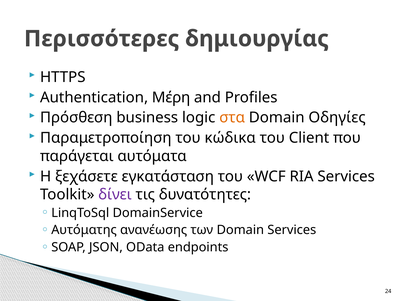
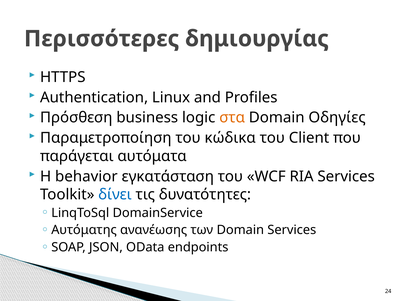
Μέρη: Μέρη -> Linux
ξεχάσετε: ξεχάσετε -> behavior
δίνει colour: purple -> blue
